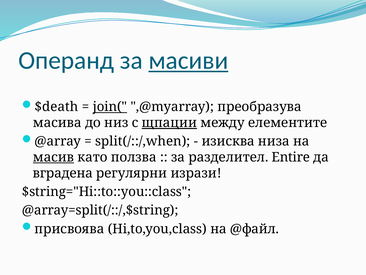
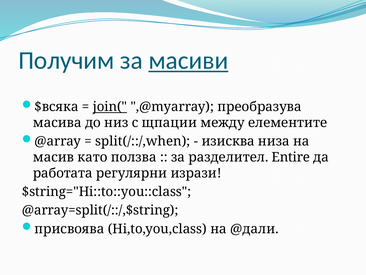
Операнд: Операнд -> Получим
$death: $death -> $всяка
щпации underline: present -> none
масив underline: present -> none
вградена: вградена -> работата
@файл: @файл -> @дали
